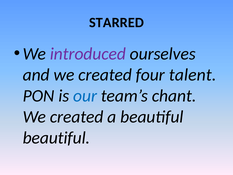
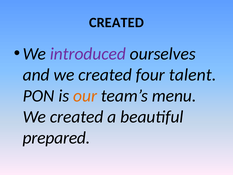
STARRED at (116, 23): STARRED -> CREATED
our colour: blue -> orange
chant: chant -> menu
beautiful at (56, 138): beautiful -> prepared
